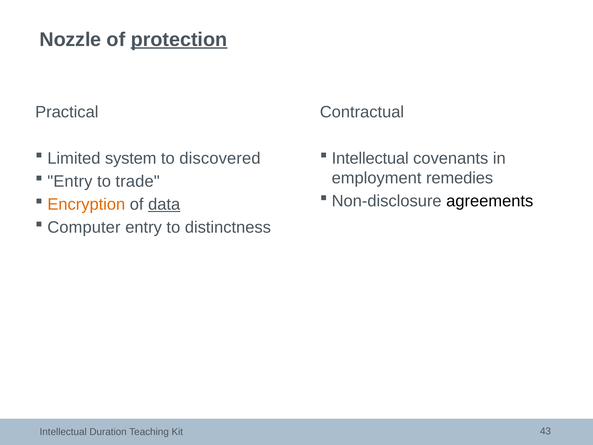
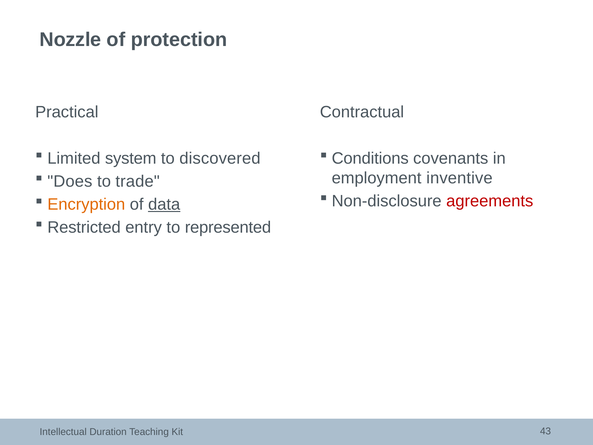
protection underline: present -> none
Intellectual at (370, 158): Intellectual -> Conditions
remedies: remedies -> inventive
Entry at (70, 181): Entry -> Does
agreements colour: black -> red
Computer: Computer -> Restricted
distinctness: distinctness -> represented
